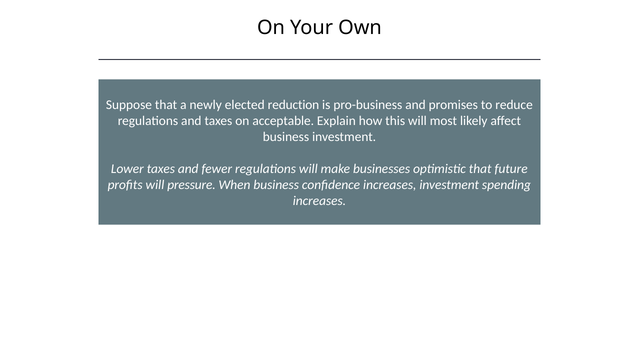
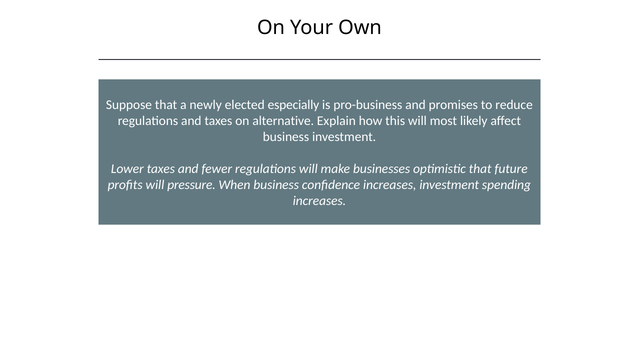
reduction: reduction -> especially
acceptable: acceptable -> alternative
